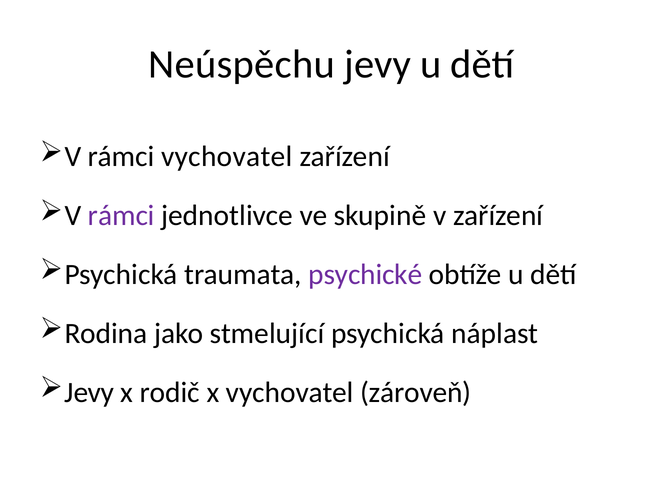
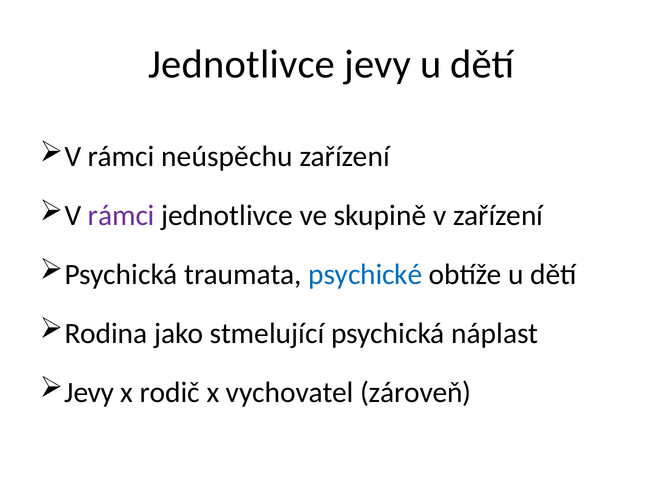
Neúspěchu at (242, 64): Neúspěchu -> Jednotlivce
rámci vychovatel: vychovatel -> neúspěchu
psychické colour: purple -> blue
